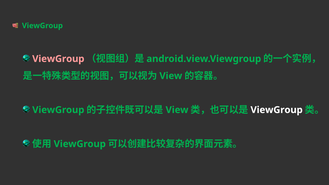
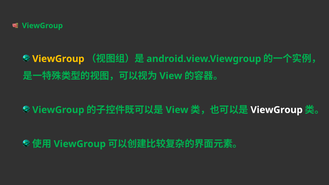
ViewGroup at (58, 59) colour: pink -> yellow
